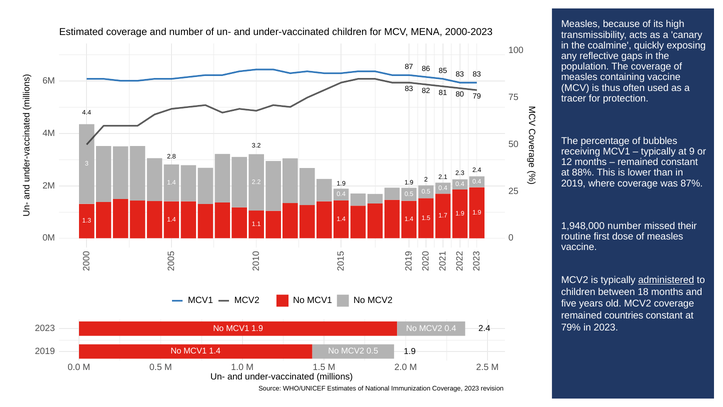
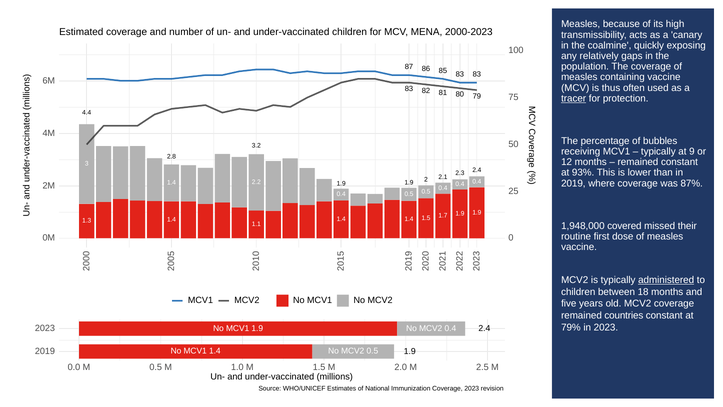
reflective: reflective -> relatively
tracer underline: none -> present
88%: 88% -> 93%
1,948,000 number: number -> covered
